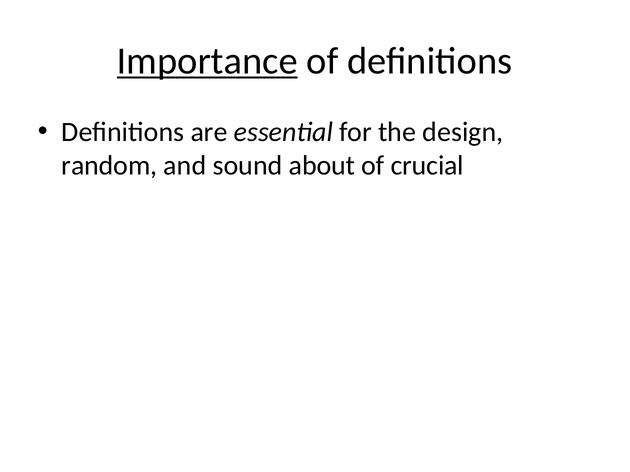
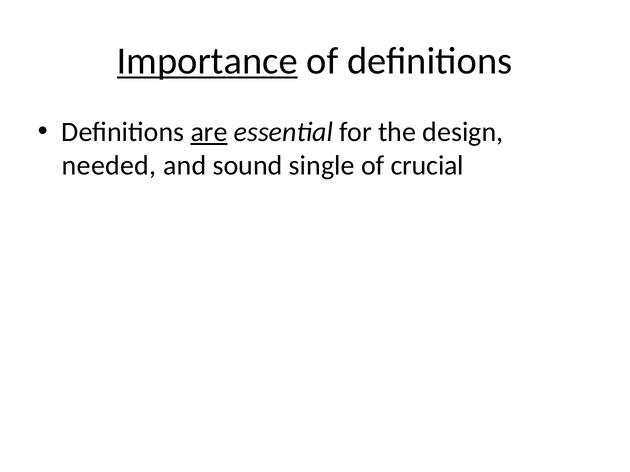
are underline: none -> present
random: random -> needed
about: about -> single
